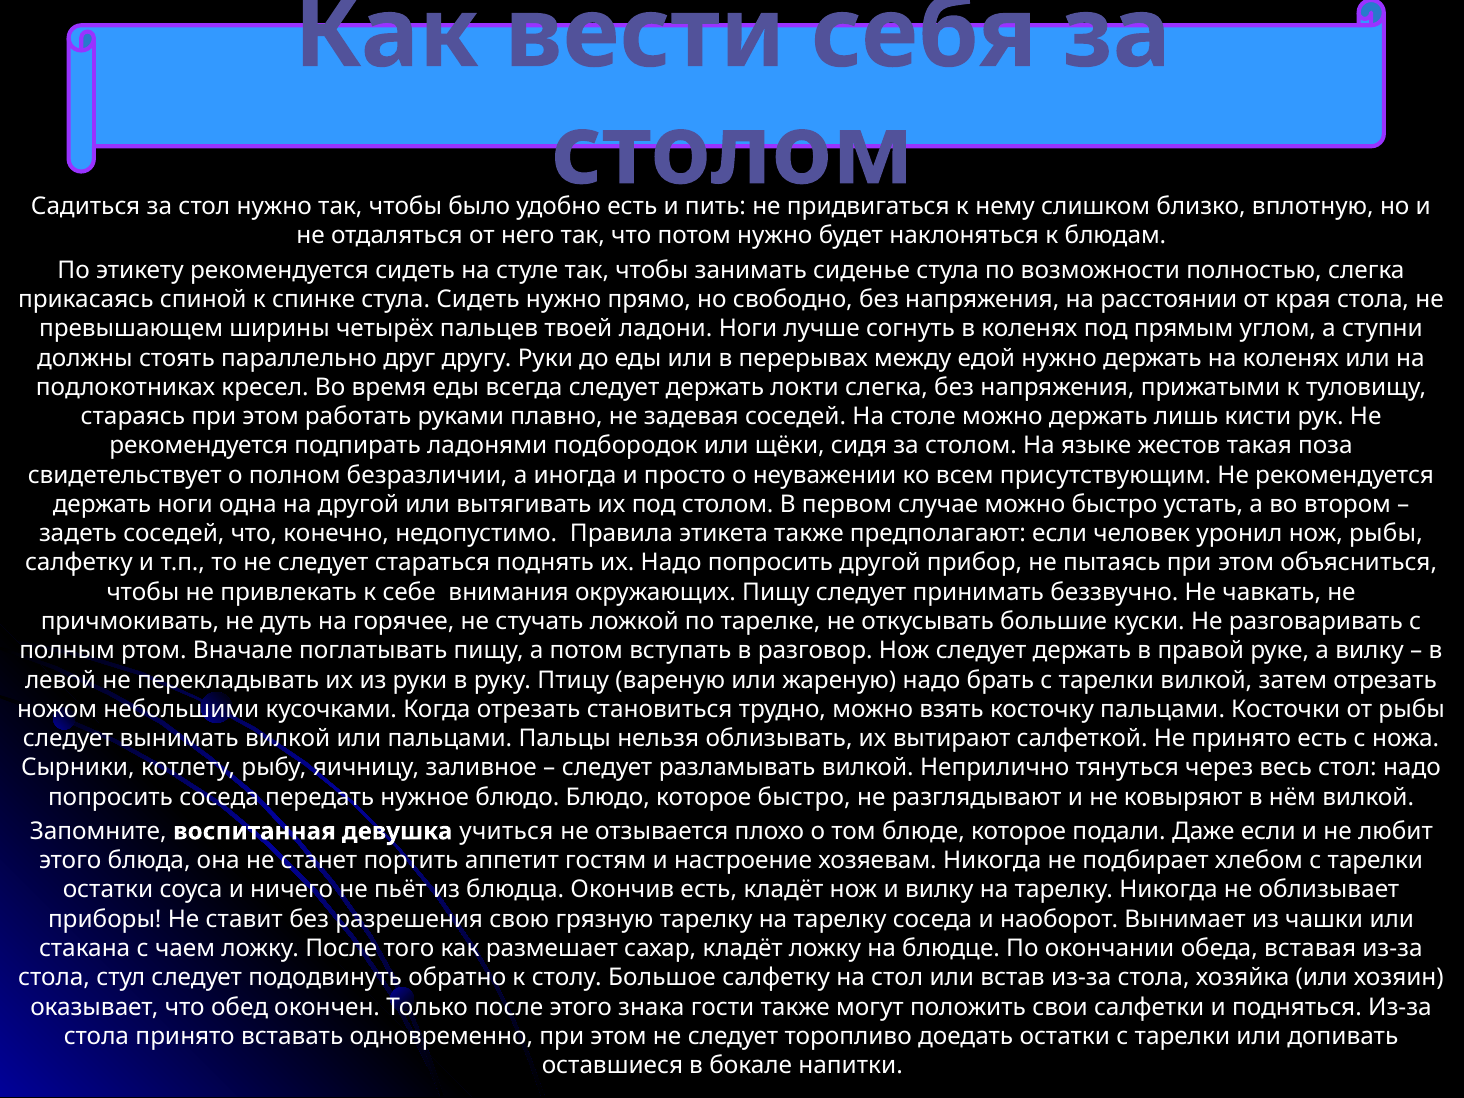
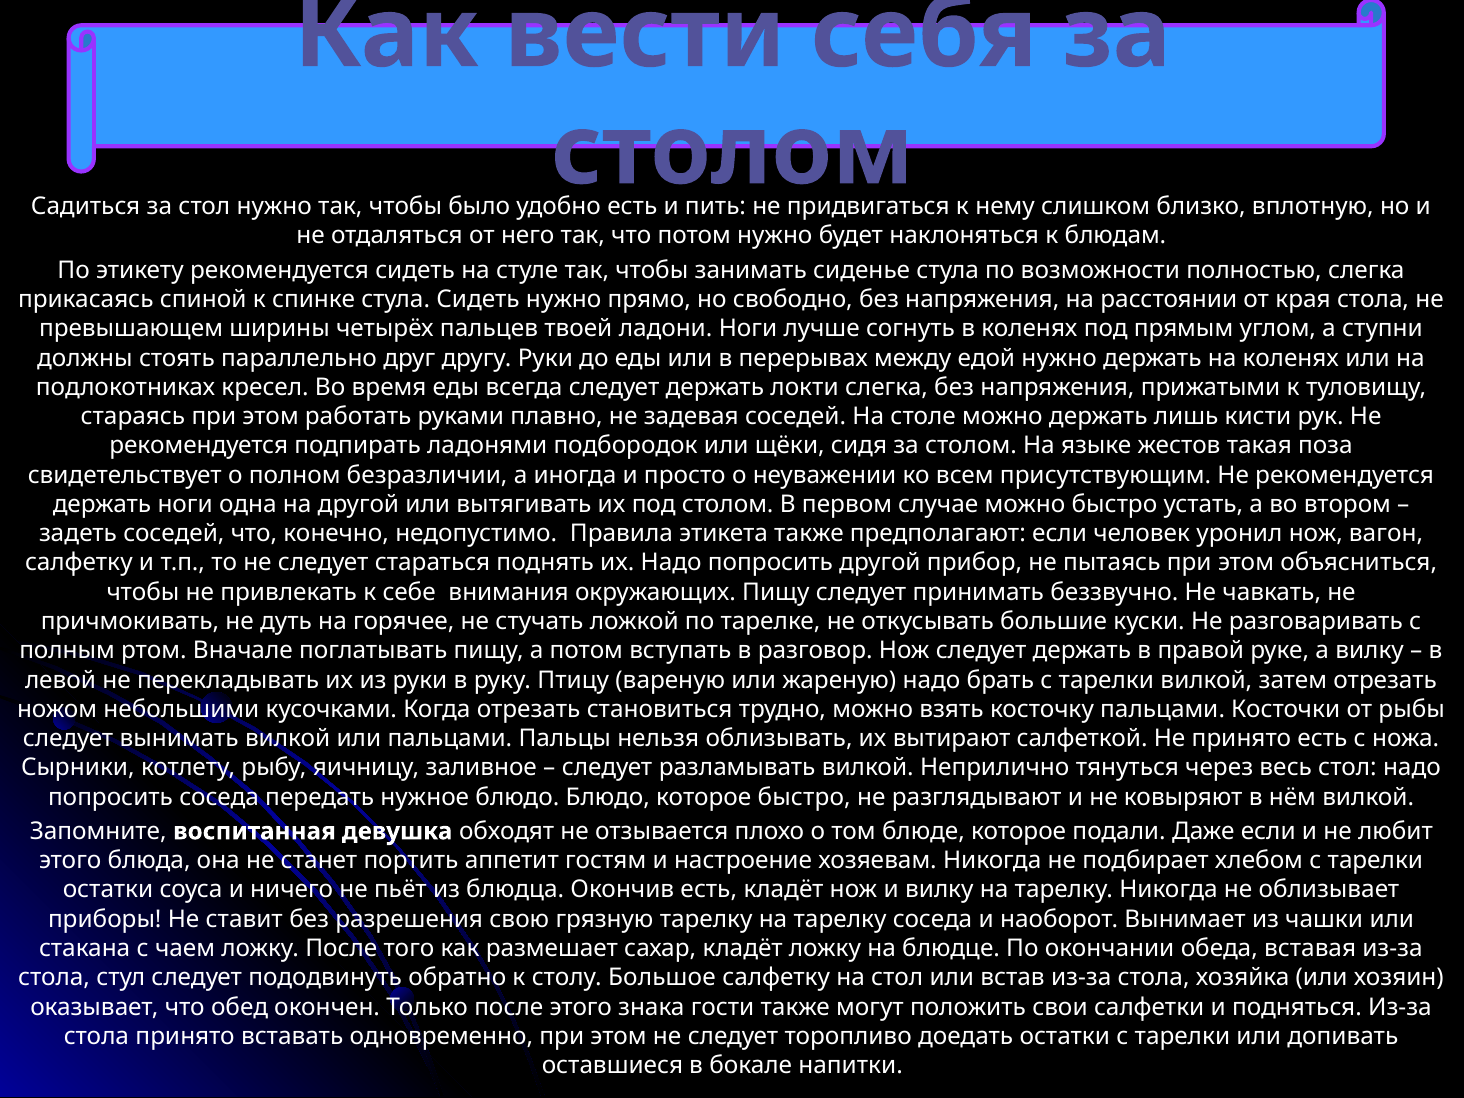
нож рыбы: рыбы -> вагон
учиться: учиться -> обходят
